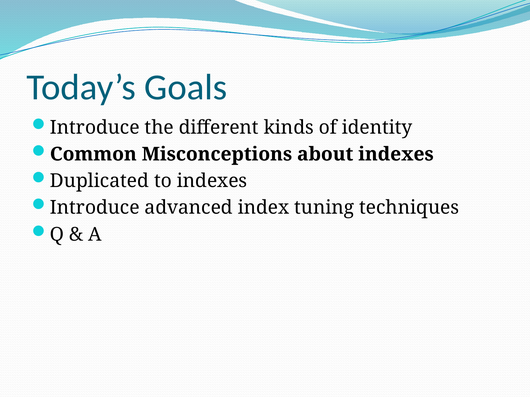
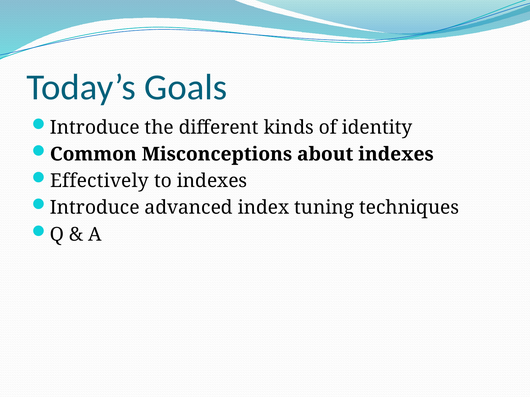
Duplicated: Duplicated -> Effectively
